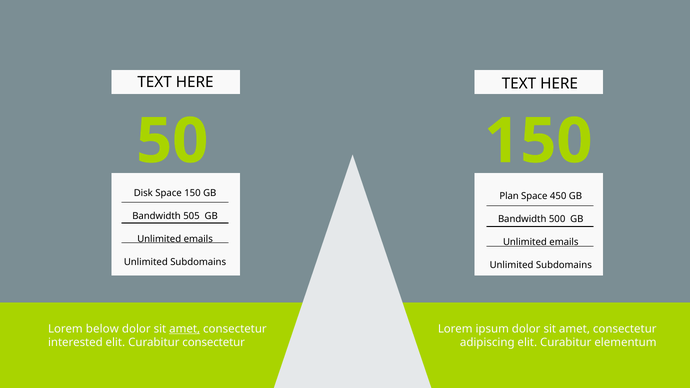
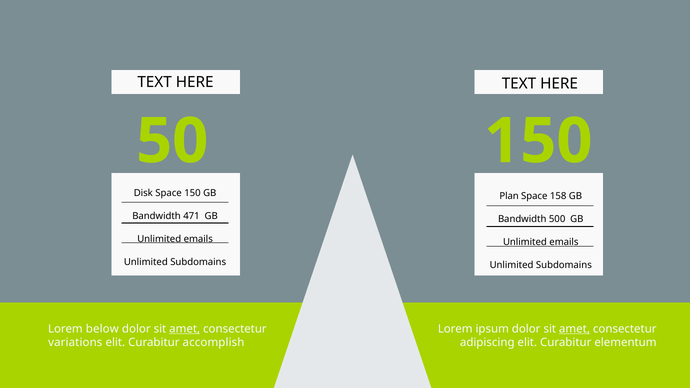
450: 450 -> 158
505: 505 -> 471
amet at (574, 329) underline: none -> present
interested: interested -> variations
Curabitur consectetur: consectetur -> accomplish
